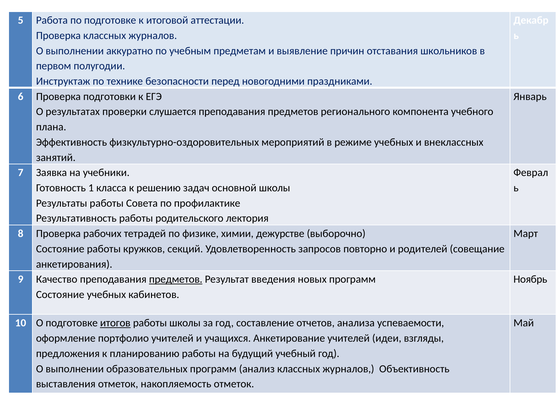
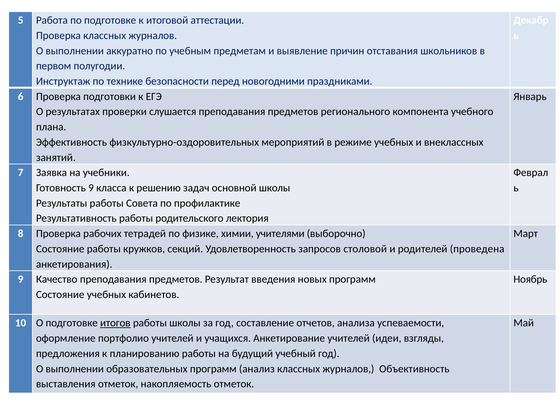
Готовность 1: 1 -> 9
дежурстве: дежурстве -> учителями
повторно: повторно -> столовой
совещание: совещание -> проведена
предметов at (176, 279) underline: present -> none
